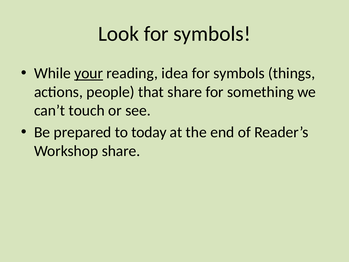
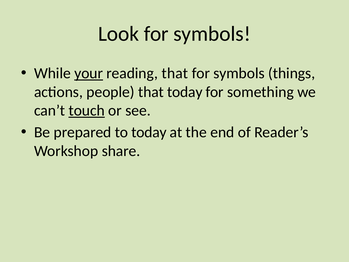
reading idea: idea -> that
that share: share -> today
touch underline: none -> present
